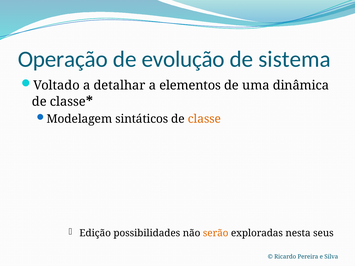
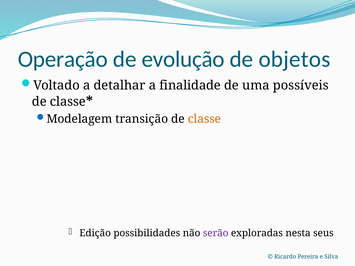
sistema: sistema -> objetos
elementos: elementos -> finalidade
dinâmica: dinâmica -> possíveis
sintáticos: sintáticos -> transição
serão colour: orange -> purple
